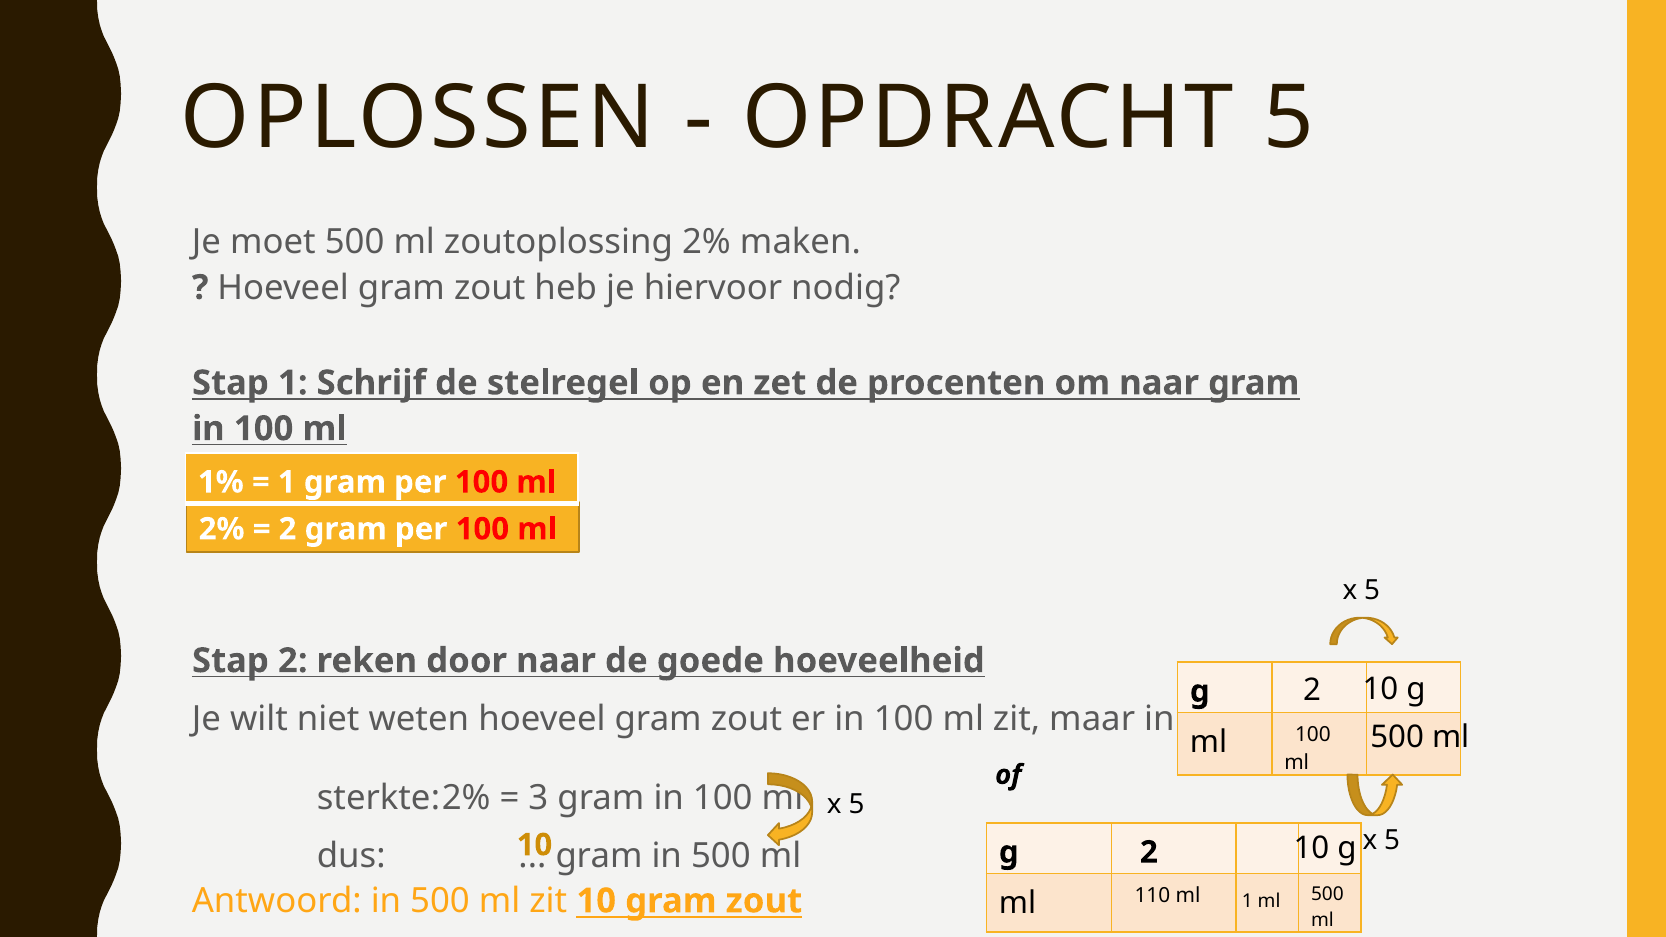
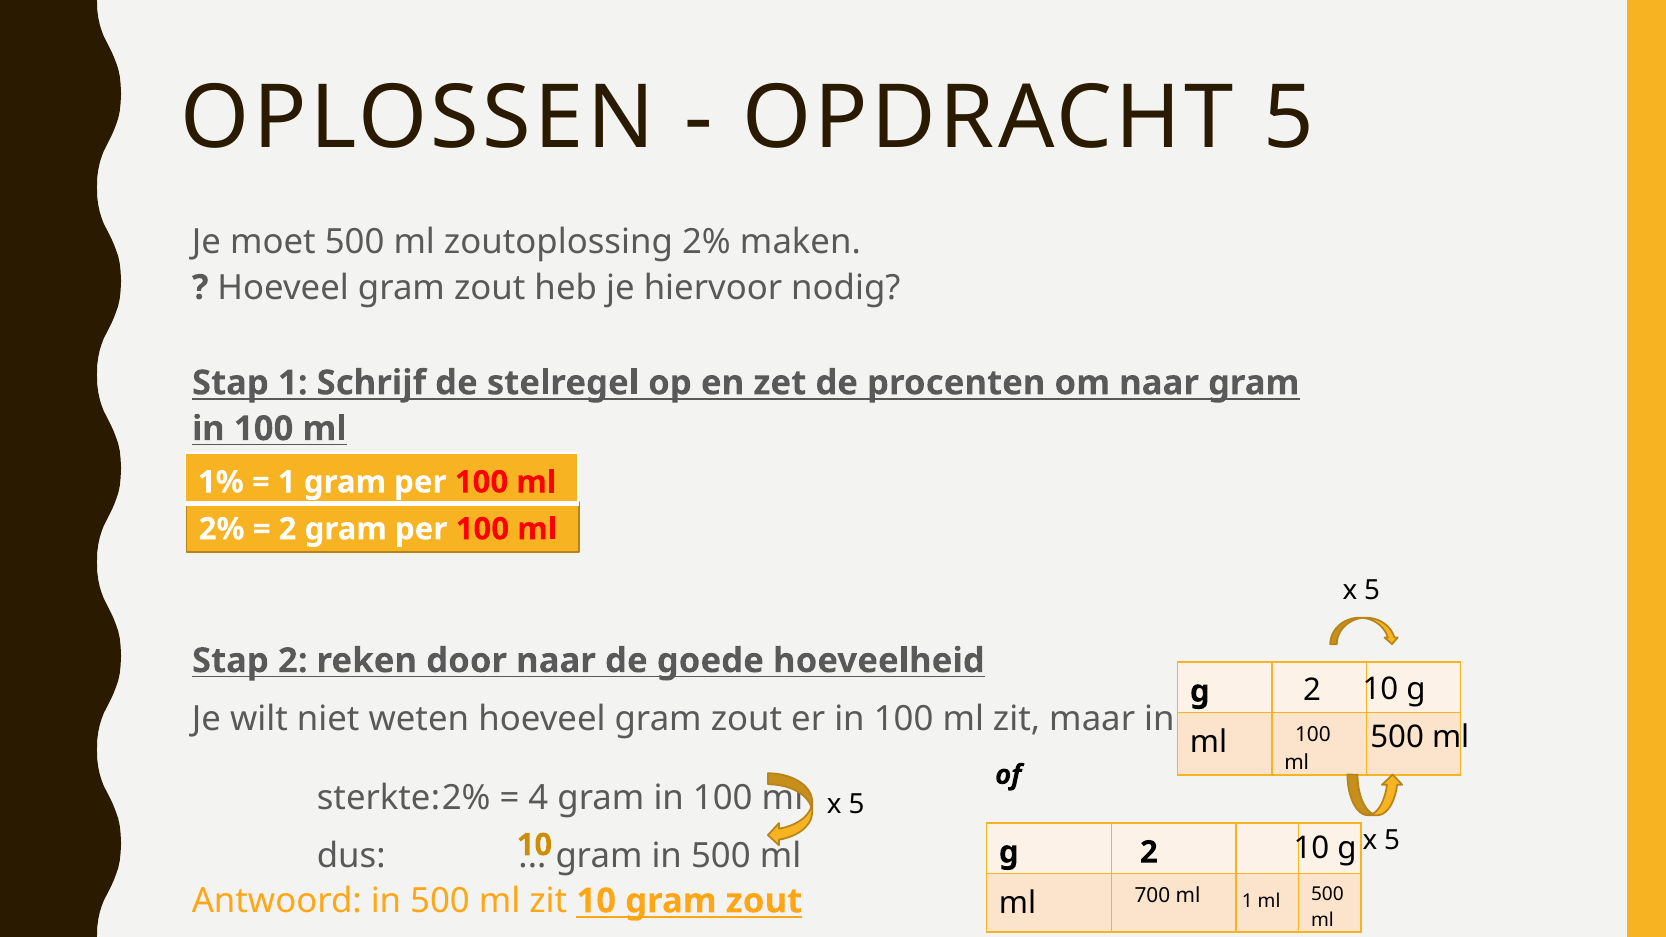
3: 3 -> 4
110: 110 -> 700
